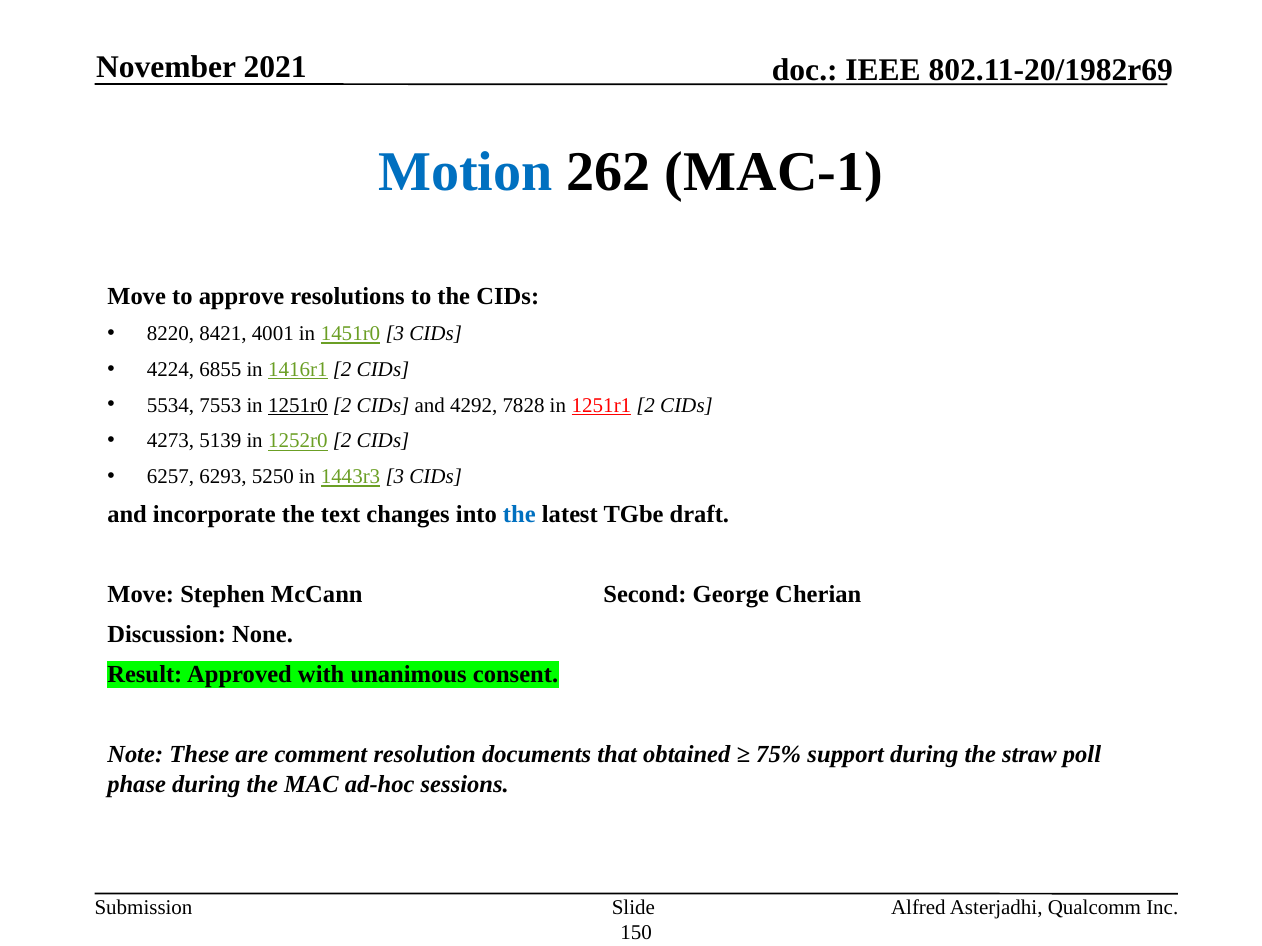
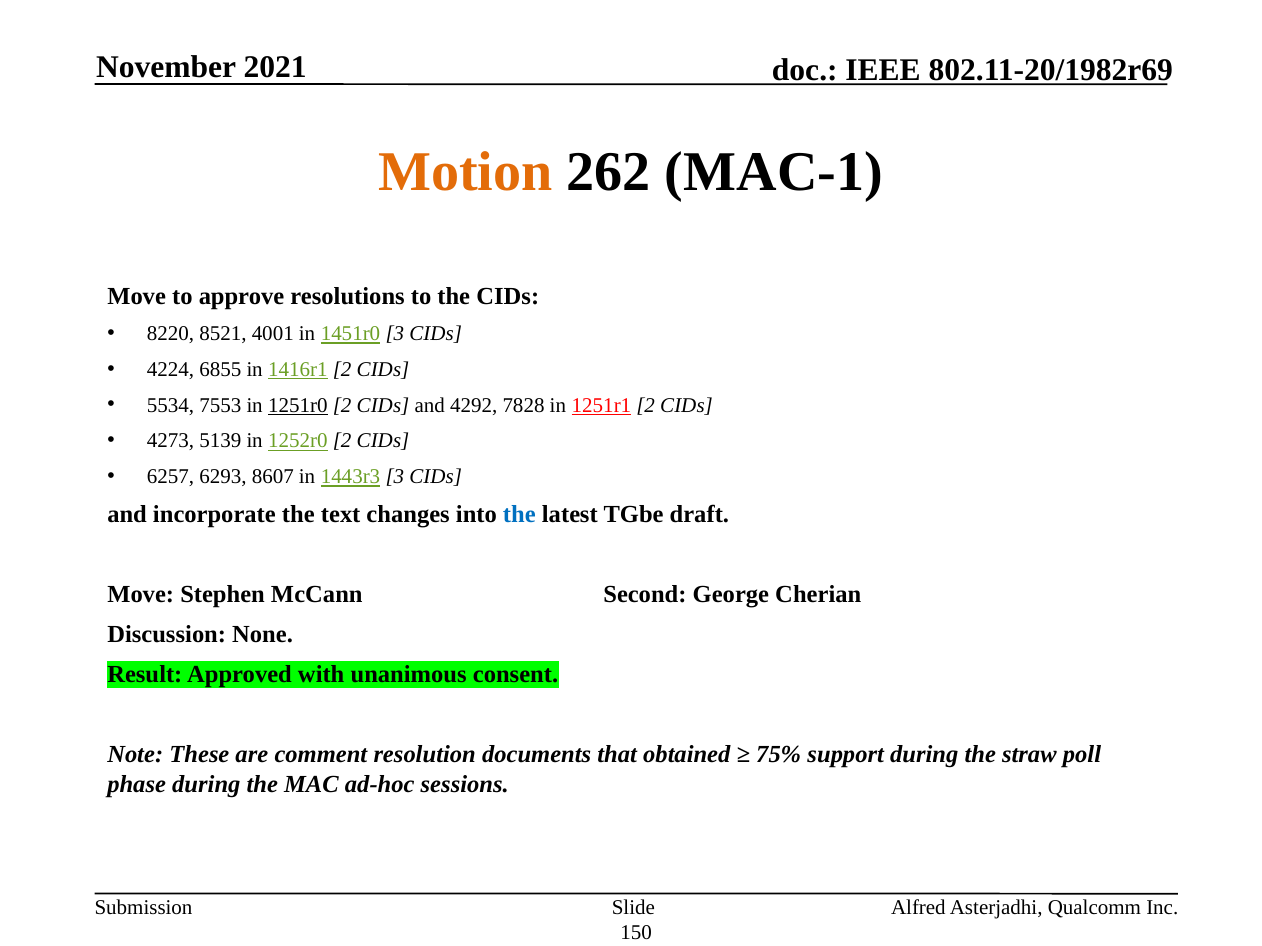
Motion colour: blue -> orange
8421: 8421 -> 8521
5250: 5250 -> 8607
